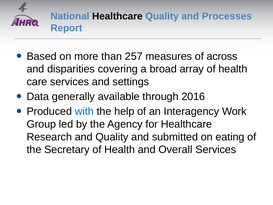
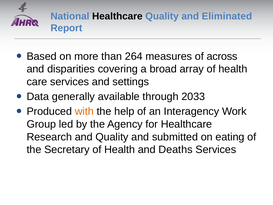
Processes: Processes -> Eliminated
257: 257 -> 264
2016: 2016 -> 2033
with colour: blue -> orange
Overall: Overall -> Deaths
